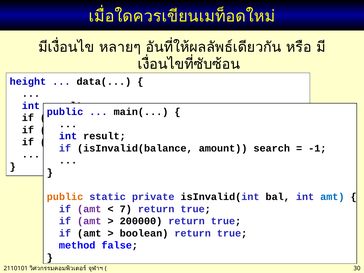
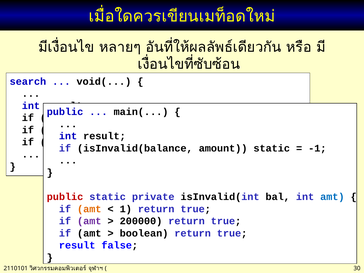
height: height -> search
data(: data( -> void(
search at (272, 148): search -> static
public at (65, 197) colour: orange -> red
amt at (89, 209) colour: purple -> orange
7: 7 -> 1
method at (77, 245): method -> result
